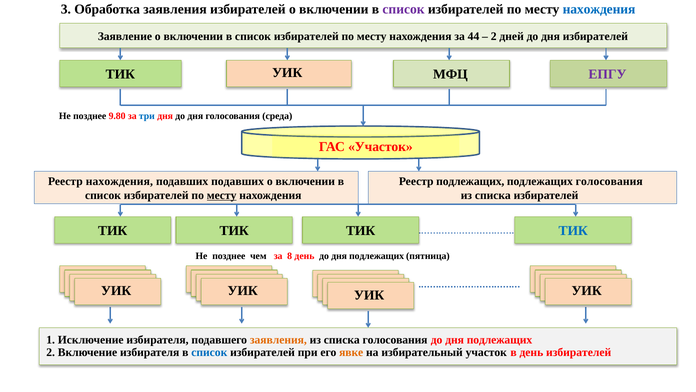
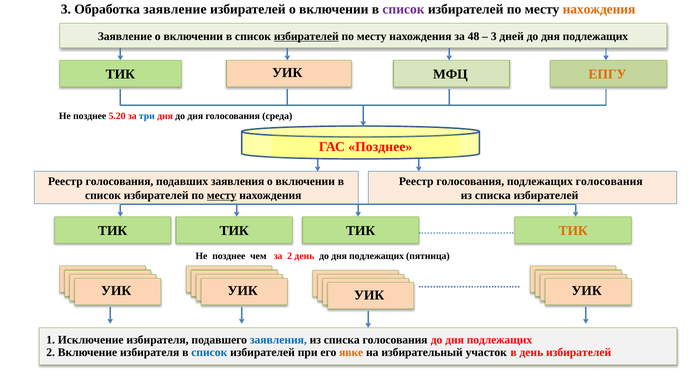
Обработка заявления: заявления -> заявление
нахождения at (599, 9) colour: blue -> orange
избирателей at (306, 36) underline: none -> present
44: 44 -> 48
2 at (494, 36): 2 -> 3
дней до дня избирателей: избирателей -> подлежащих
ЕПГУ colour: purple -> orange
9.80: 9.80 -> 5.20
ГАС Участок: Участок -> Позднее
нахождения at (119, 181): нахождения -> голосования
подавших подавших: подавших -> заявления
подлежащих at (470, 181): подлежащих -> голосования
ТИК at (573, 231) colour: blue -> orange
за 8: 8 -> 2
заявления at (278, 339) colour: orange -> blue
